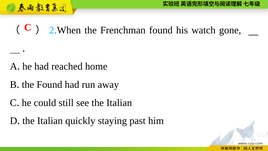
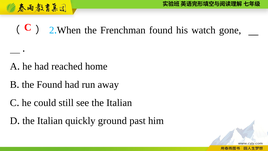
staying: staying -> ground
